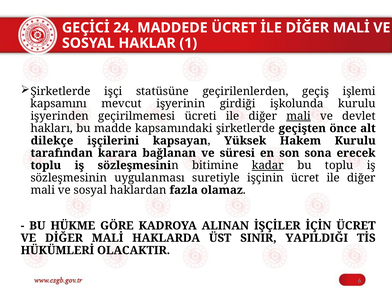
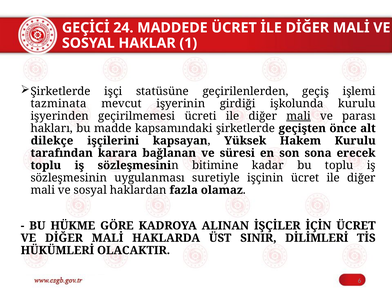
kapsamını: kapsamını -> tazminata
devlet: devlet -> parası
kadar underline: present -> none
YAPILDIĞI: YAPILDIĞI -> DİLİMLERİ
